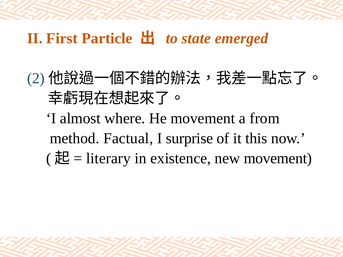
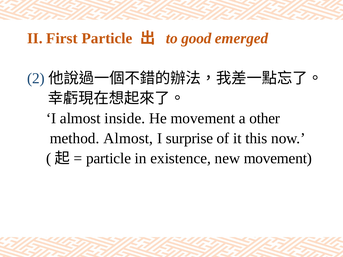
state: state -> good
where: where -> inside
from: from -> other
method Factual: Factual -> Almost
literary at (108, 159): literary -> particle
